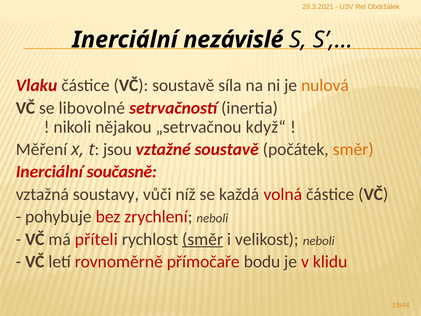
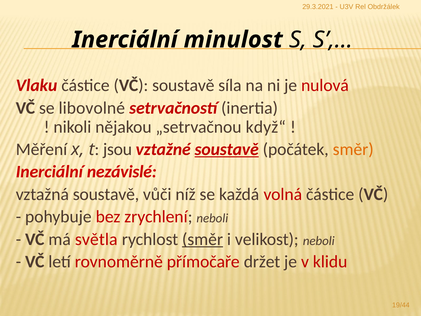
nezávislé: nezávislé -> minulost
nulová colour: orange -> red
soustavě at (227, 149) underline: none -> present
současně: současně -> nezávislé
vztažná soustavy: soustavy -> soustavě
příteli: příteli -> světla
bodu: bodu -> držet
